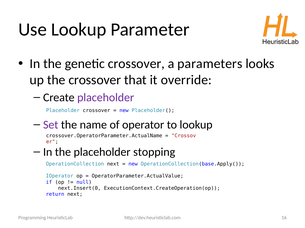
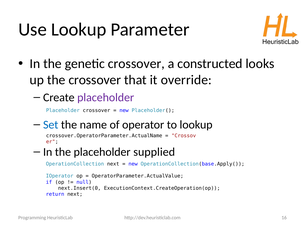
parameters: parameters -> constructed
Set colour: purple -> blue
stopping: stopping -> supplied
